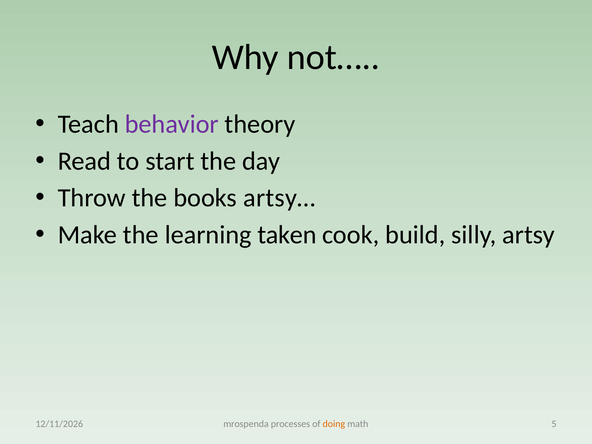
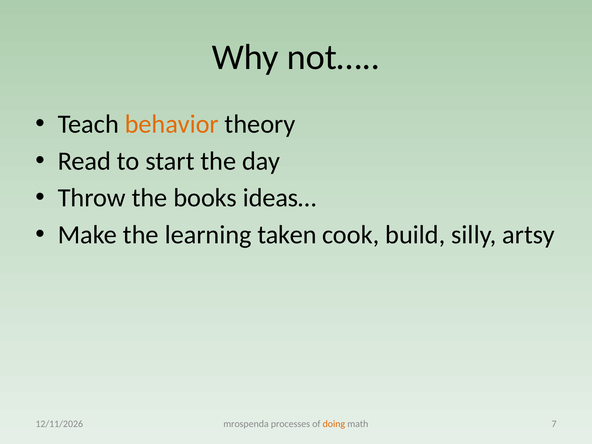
behavior colour: purple -> orange
artsy…: artsy… -> ideas…
5: 5 -> 7
